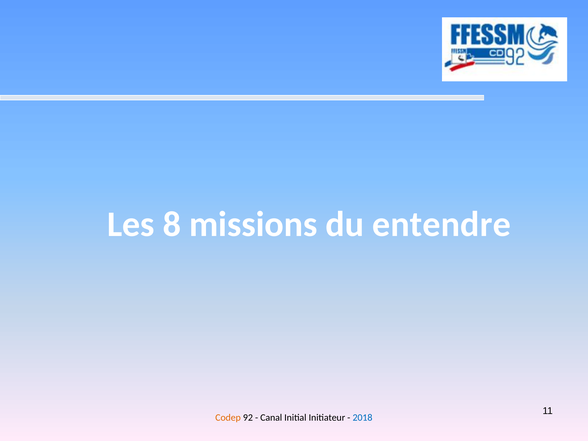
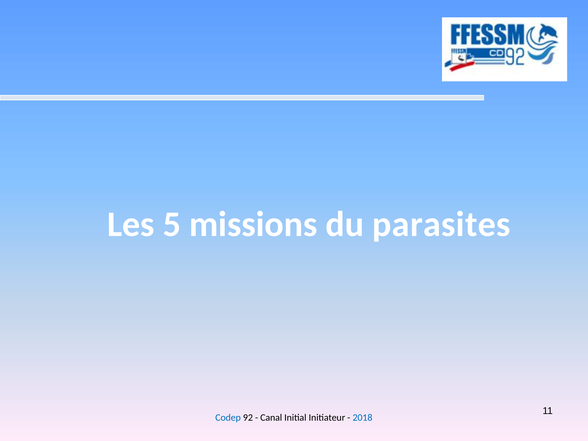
8: 8 -> 5
entendre: entendre -> parasites
Codep colour: orange -> blue
